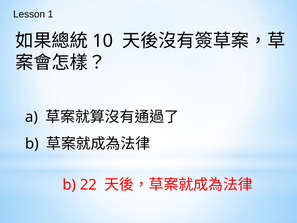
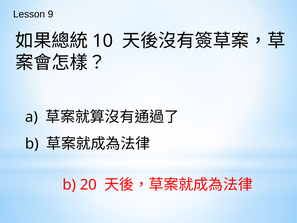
1: 1 -> 9
22: 22 -> 20
